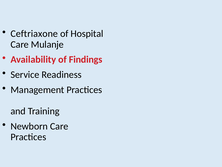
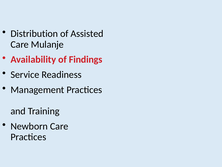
Ceftriaxone: Ceftriaxone -> Distribution
Hospital: Hospital -> Assisted
